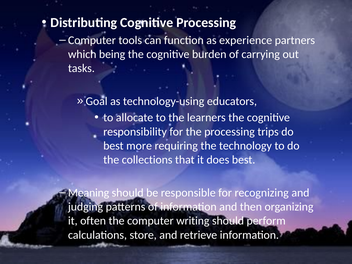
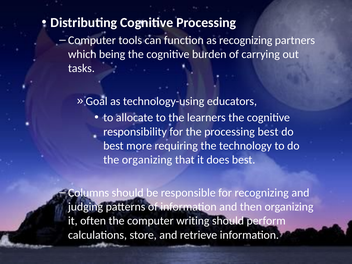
as experience: experience -> recognizing
processing trips: trips -> best
the collections: collections -> organizing
Meaning: Meaning -> Columns
